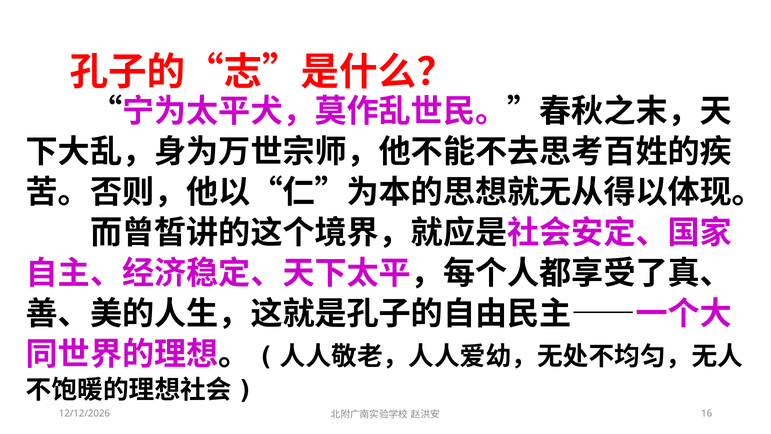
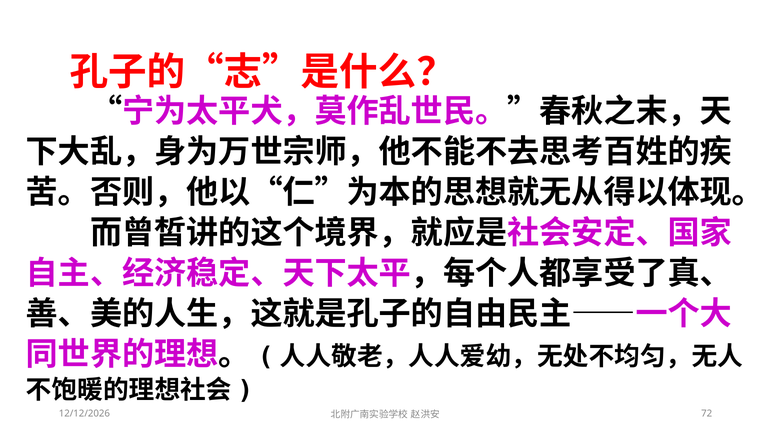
16: 16 -> 72
